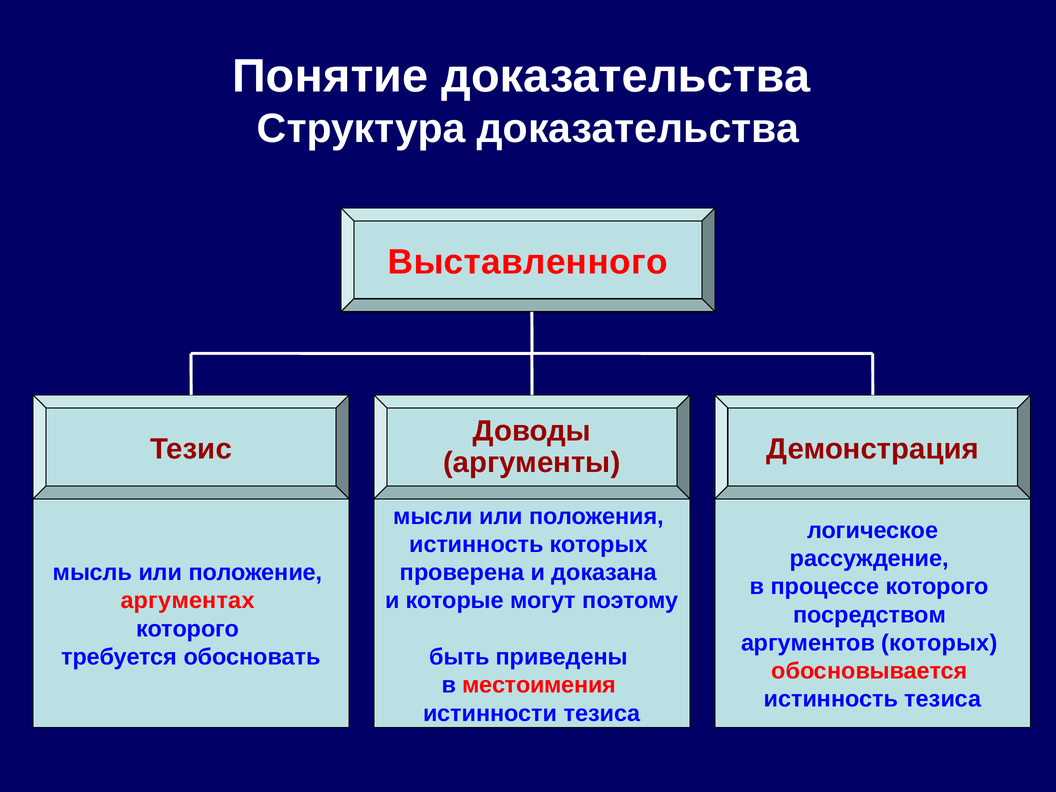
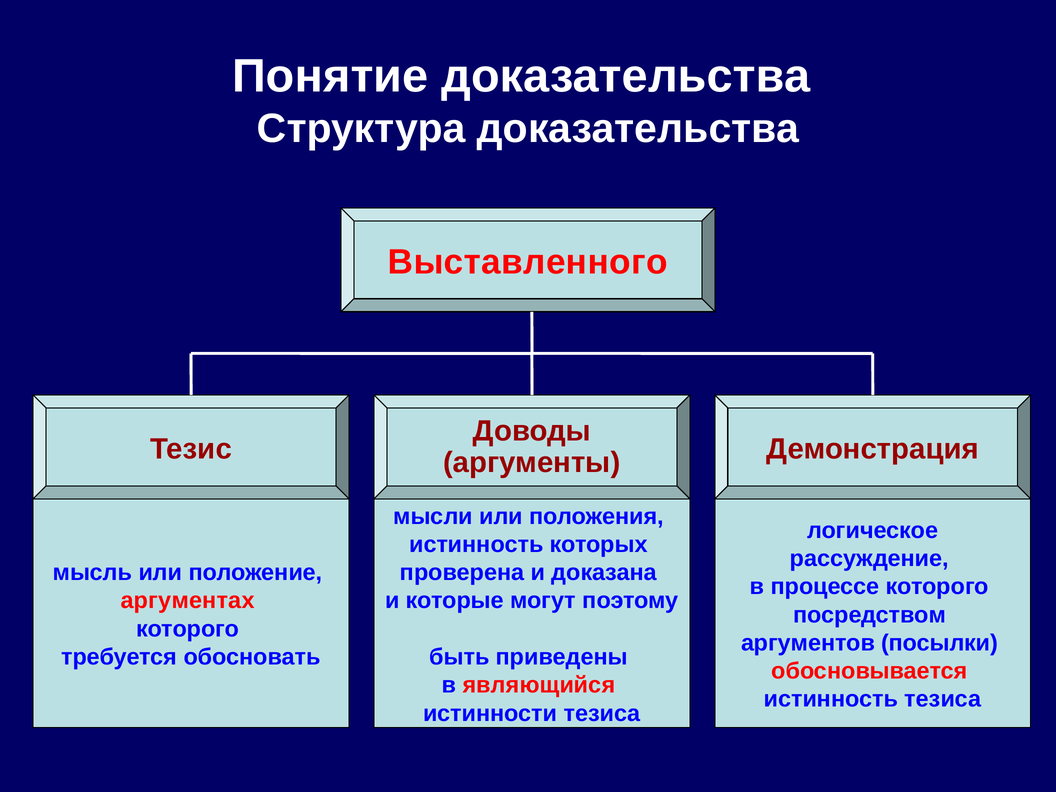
аргументов которых: которых -> посылки
местоимения: местоимения -> являющийся
